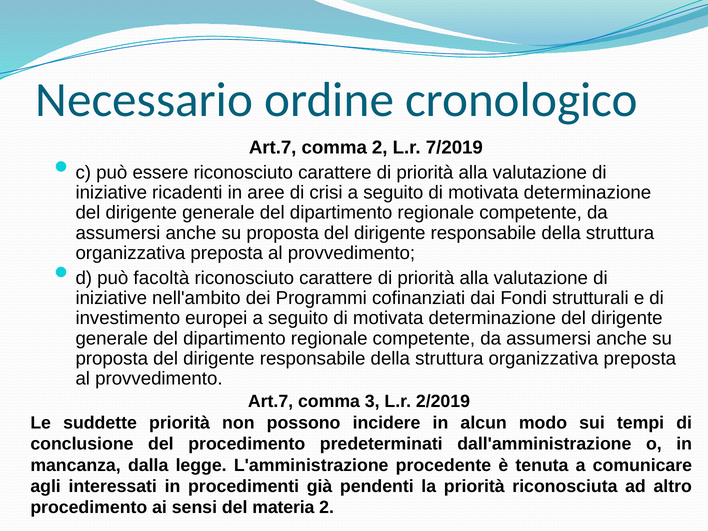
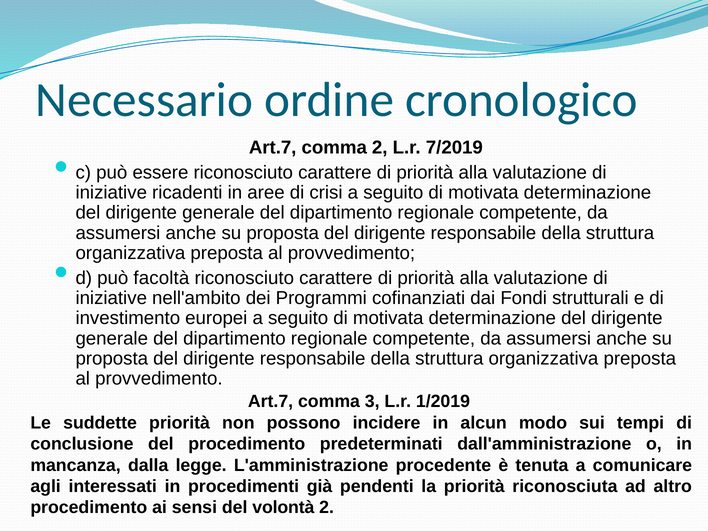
2/2019: 2/2019 -> 1/2019
materia: materia -> volontà
